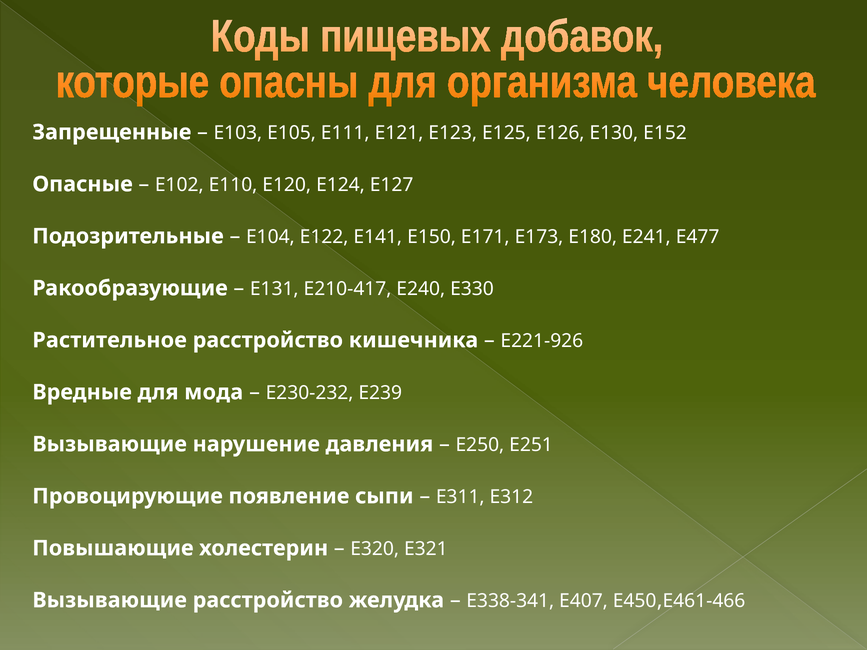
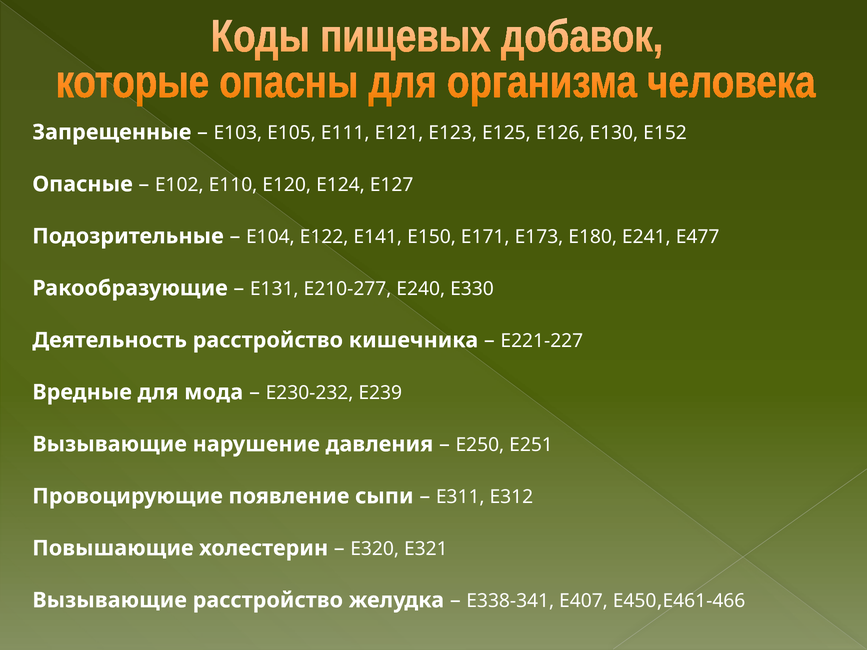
Е210-417: Е210-417 -> Е210-277
Растительное: Растительное -> Деятельность
Е221-926: Е221-926 -> Е221-227
